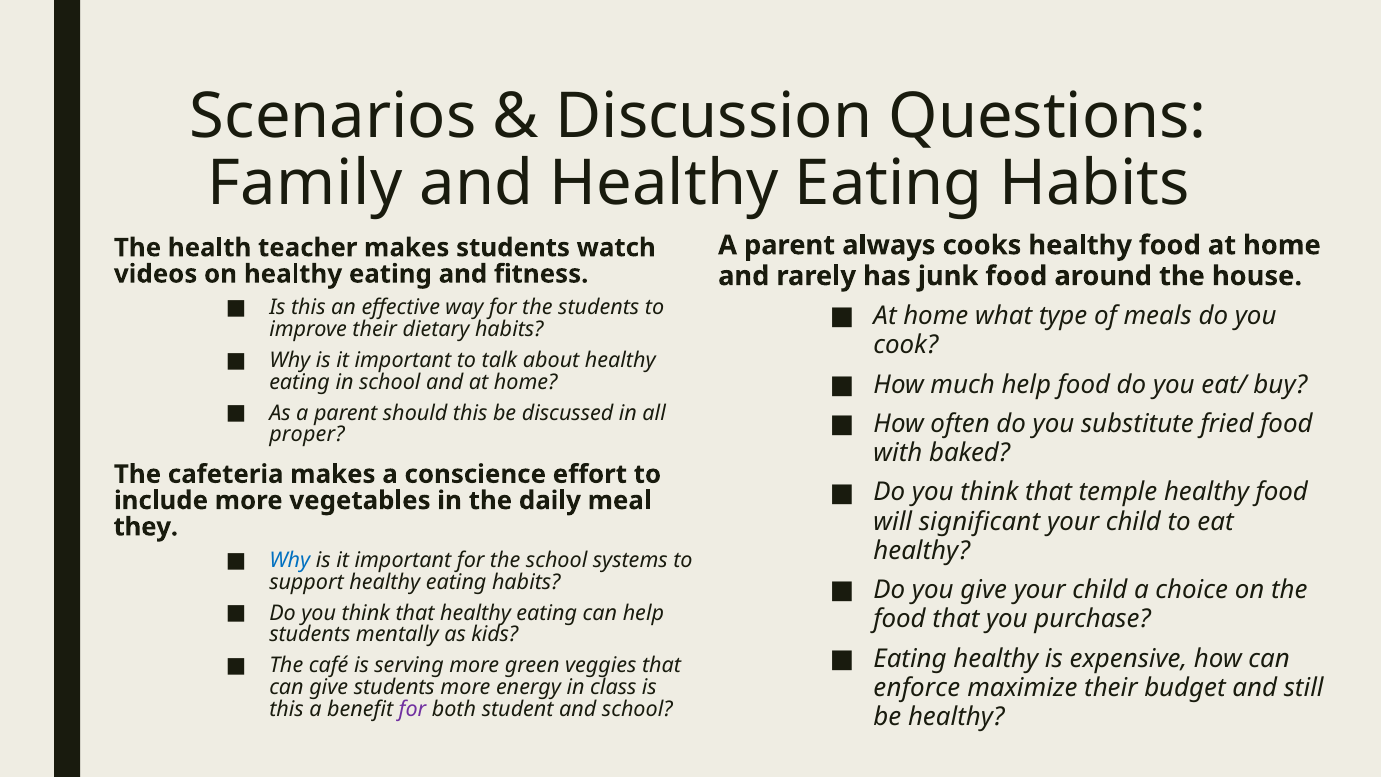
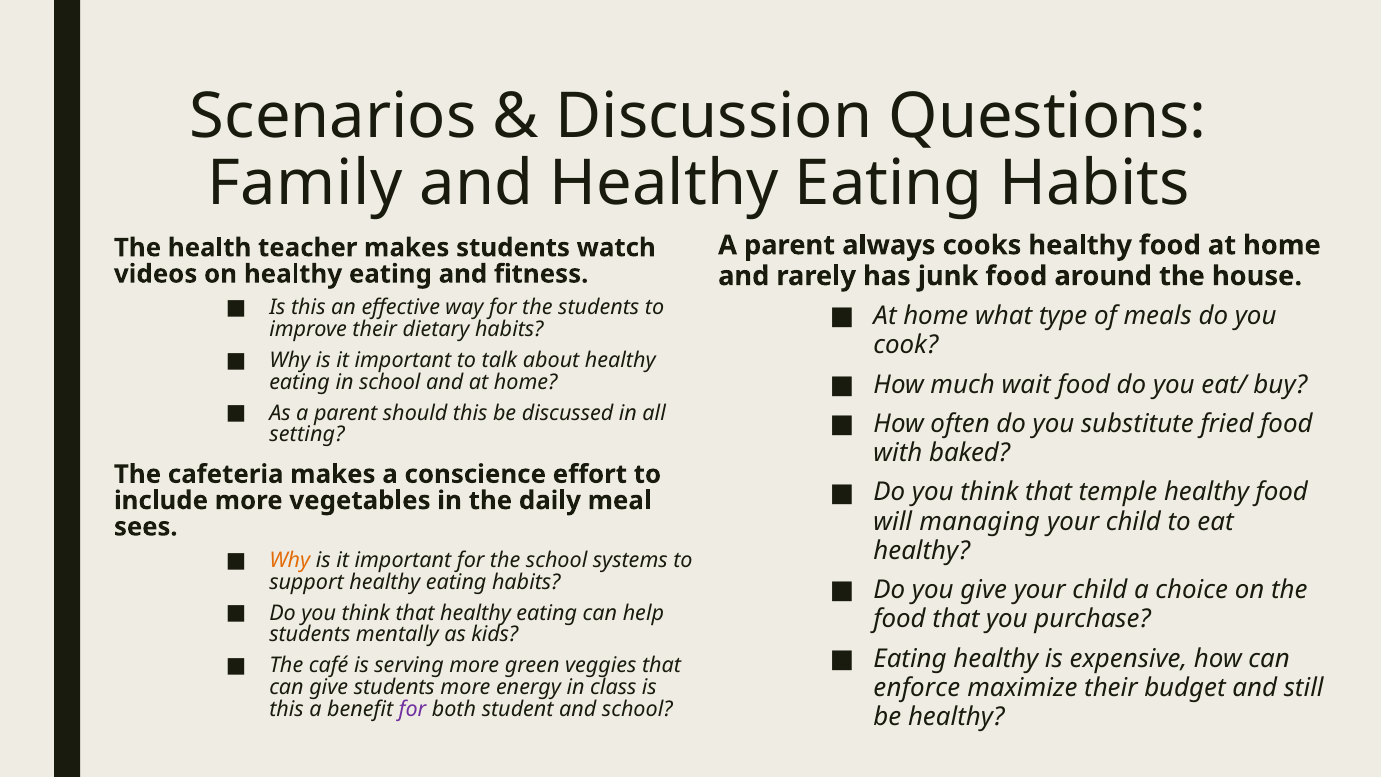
much help: help -> wait
proper: proper -> setting
significant: significant -> managing
they: they -> sees
Why at (290, 560) colour: blue -> orange
